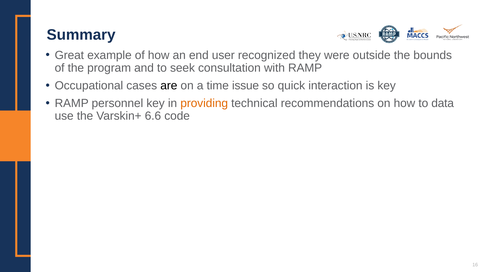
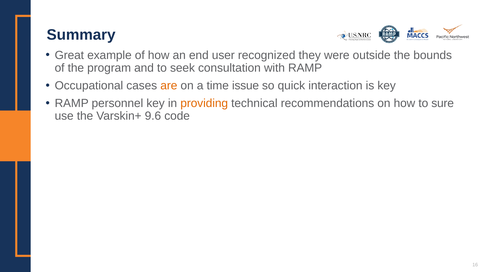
are colour: black -> orange
data: data -> sure
6.6: 6.6 -> 9.6
